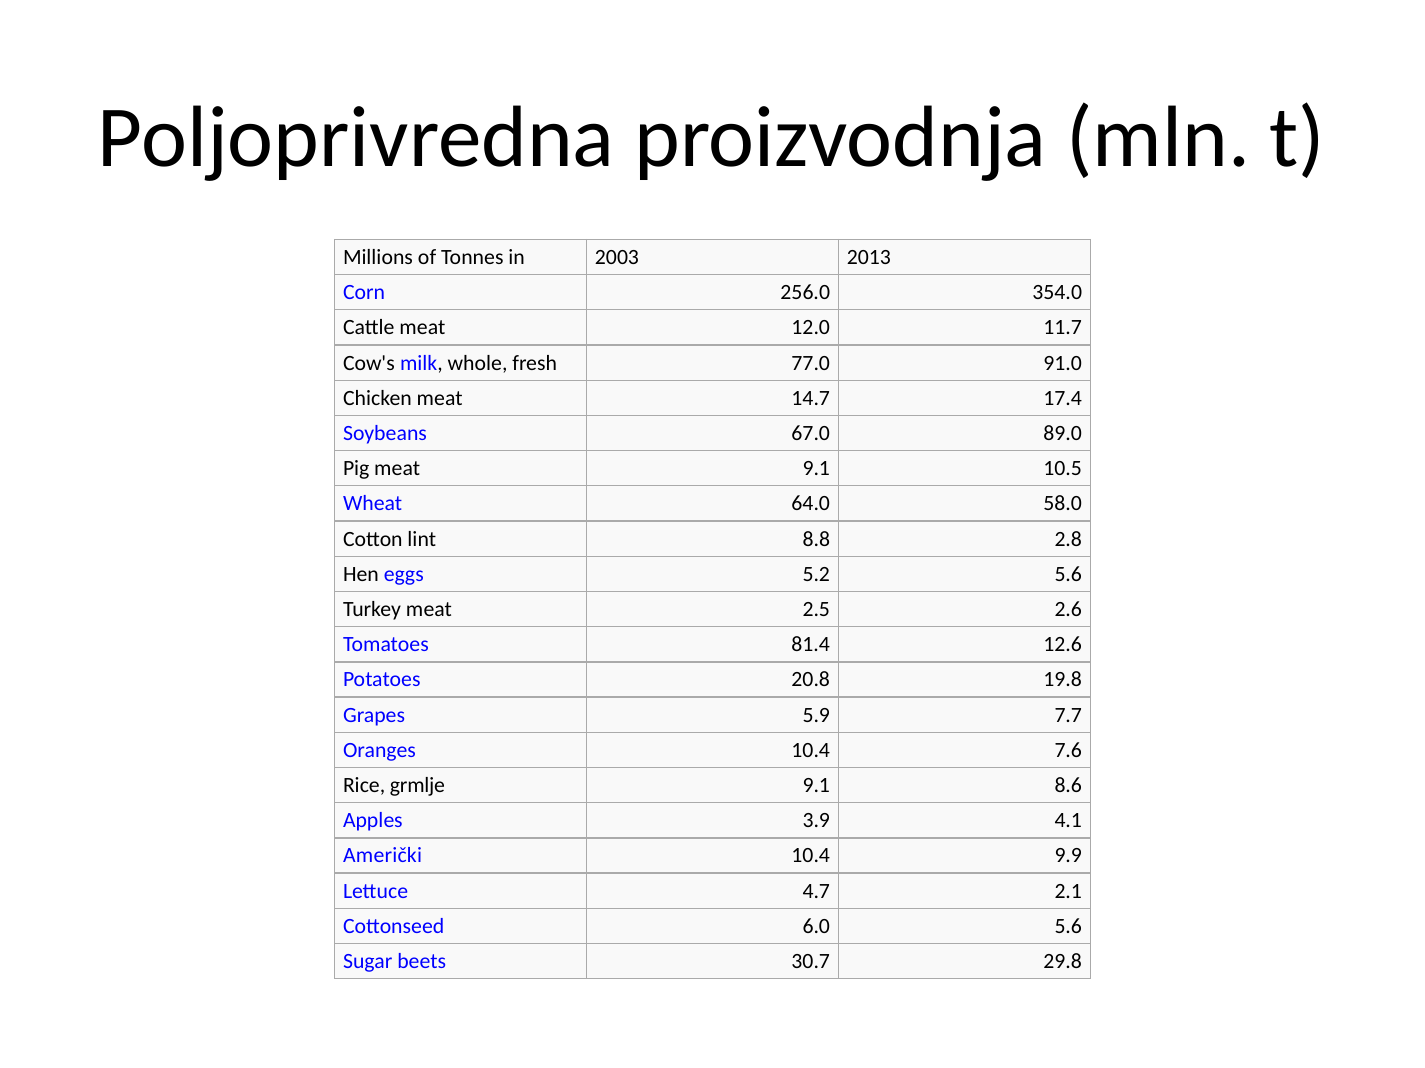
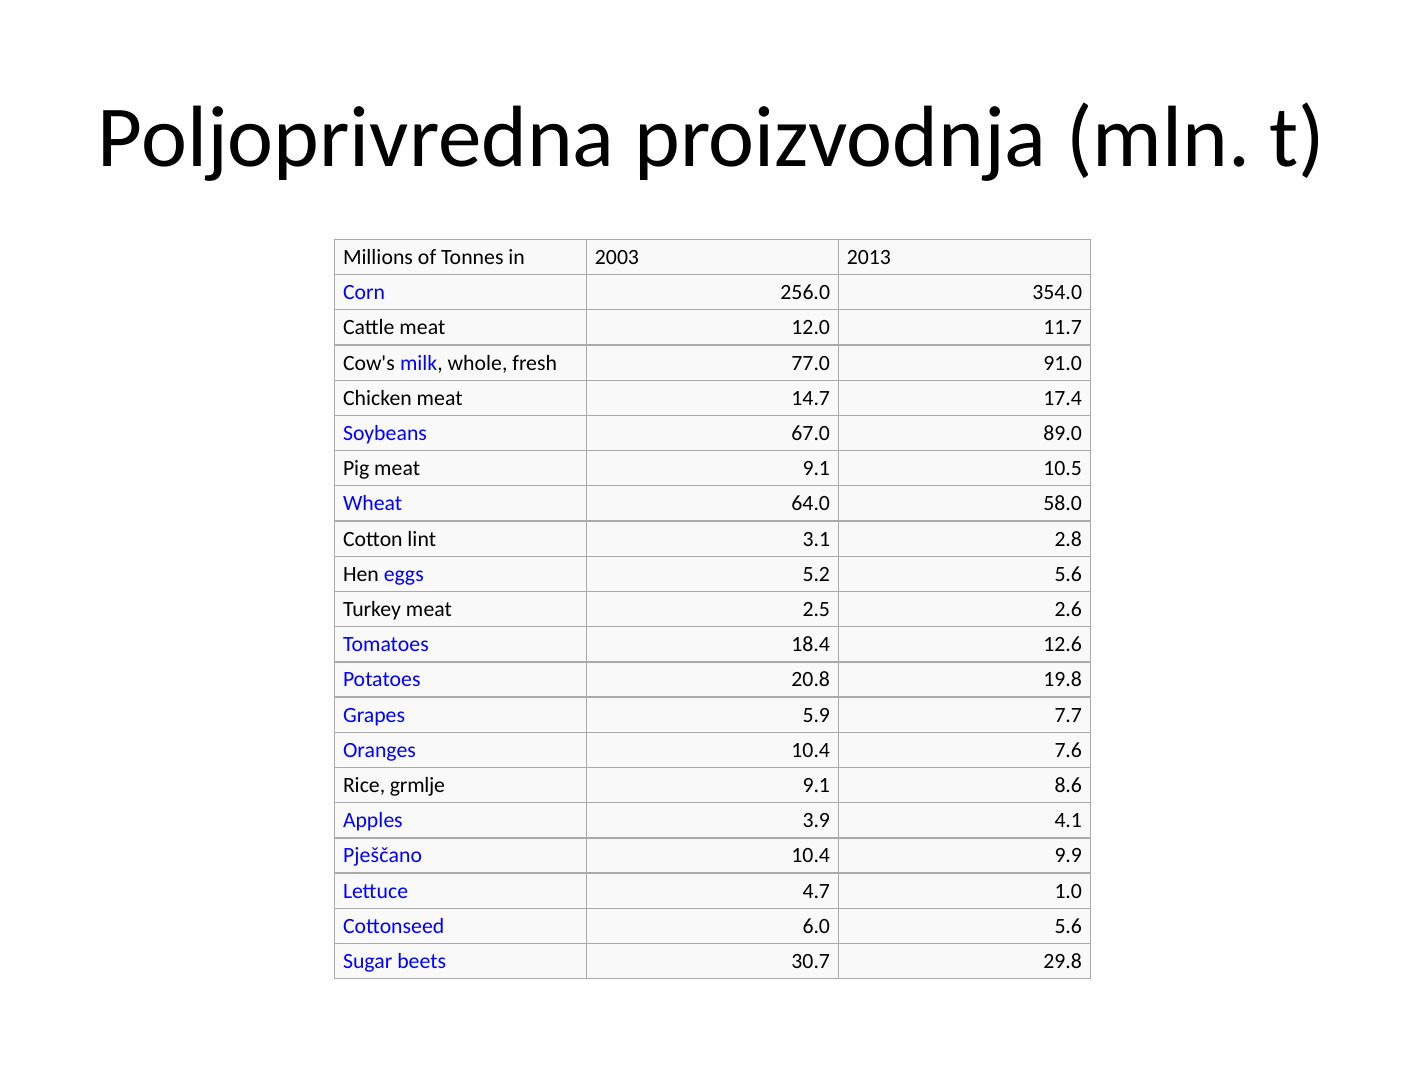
8.8: 8.8 -> 3.1
81.4: 81.4 -> 18.4
Američki: Američki -> Pješčano
2.1: 2.1 -> 1.0
